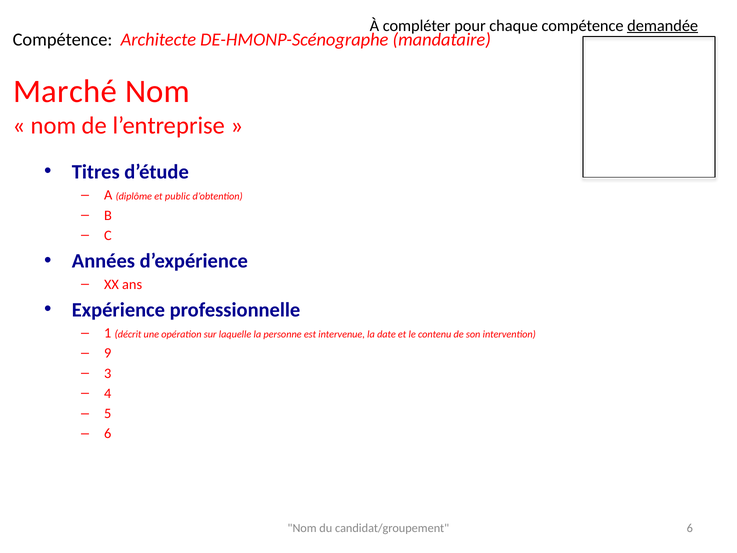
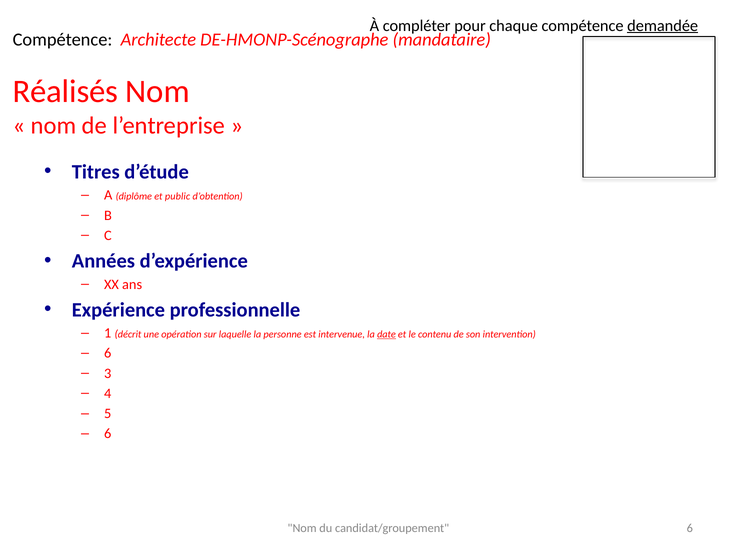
Marché: Marché -> Réalisés
date underline: none -> present
9 at (108, 353): 9 -> 6
